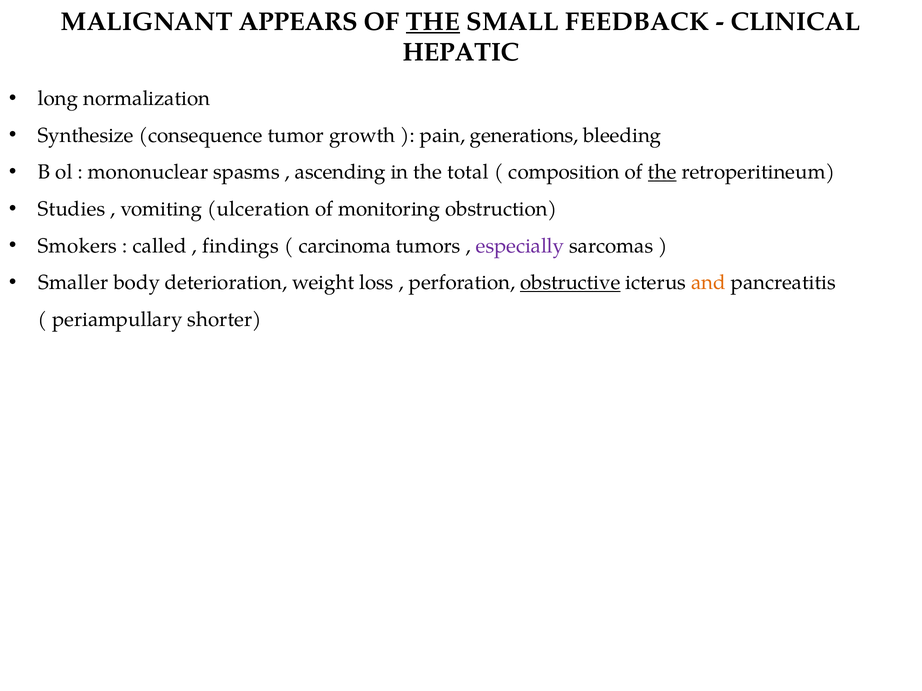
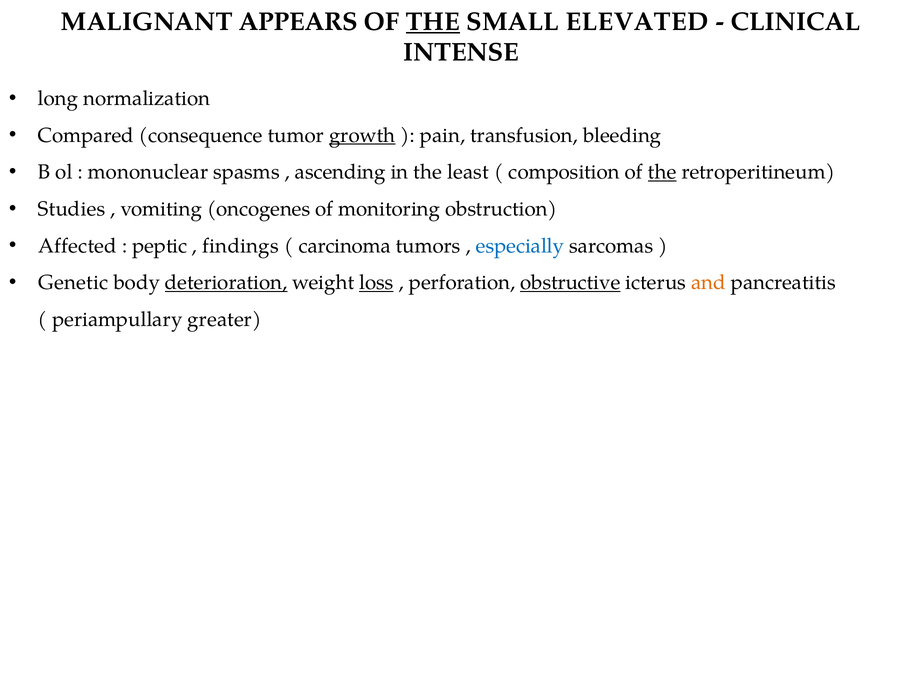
FEEDBACK: FEEDBACK -> ELEVATED
HEPATIC: HEPATIC -> INTENSE
Synthesize: Synthesize -> Compared
growth underline: none -> present
generations: generations -> transfusion
total: total -> least
ulceration: ulceration -> oncogenes
Smokers: Smokers -> Affected
called: called -> peptic
especially colour: purple -> blue
Smaller: Smaller -> Genetic
deterioration underline: none -> present
loss underline: none -> present
shorter: shorter -> greater
